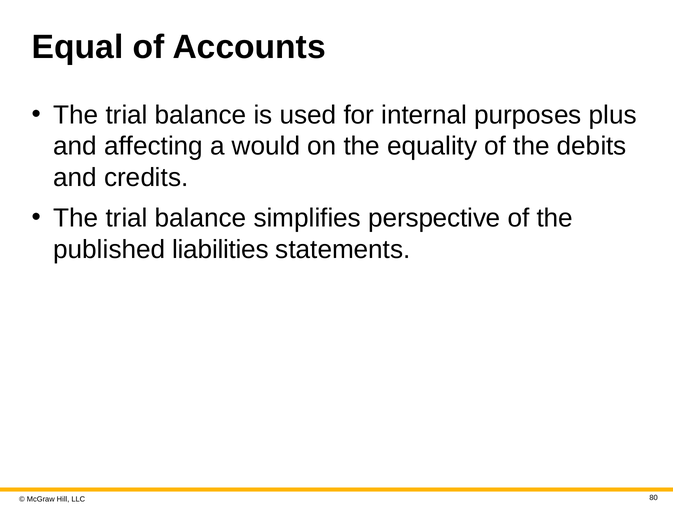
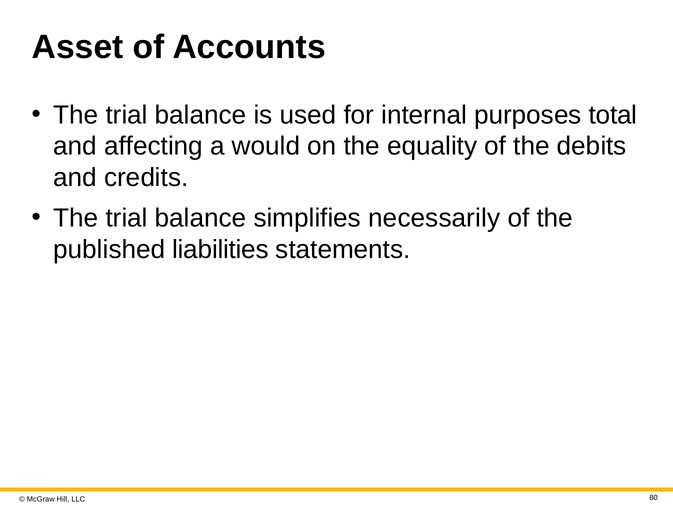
Equal: Equal -> Asset
plus: plus -> total
perspective: perspective -> necessarily
